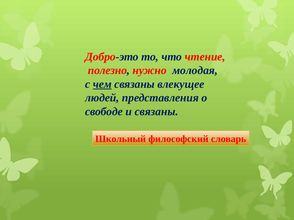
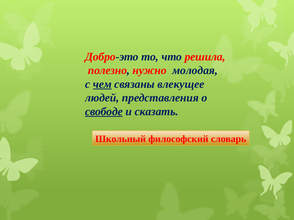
чтение: чтение -> решила
свободе underline: none -> present
и связаны: связаны -> сказать
